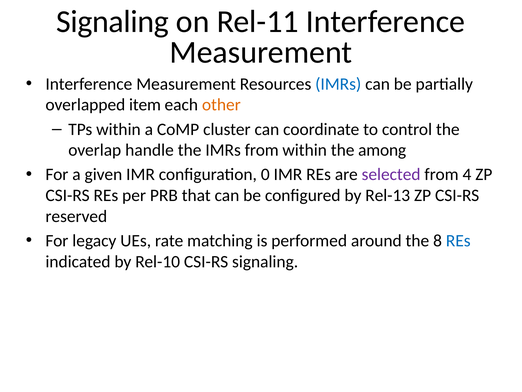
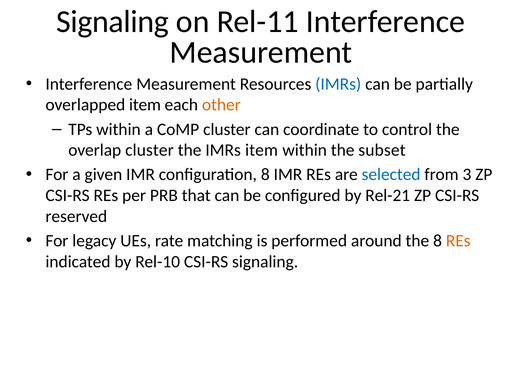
overlap handle: handle -> cluster
IMRs from: from -> item
among: among -> subset
configuration 0: 0 -> 8
selected colour: purple -> blue
4: 4 -> 3
Rel-13: Rel-13 -> Rel-21
REs at (458, 240) colour: blue -> orange
